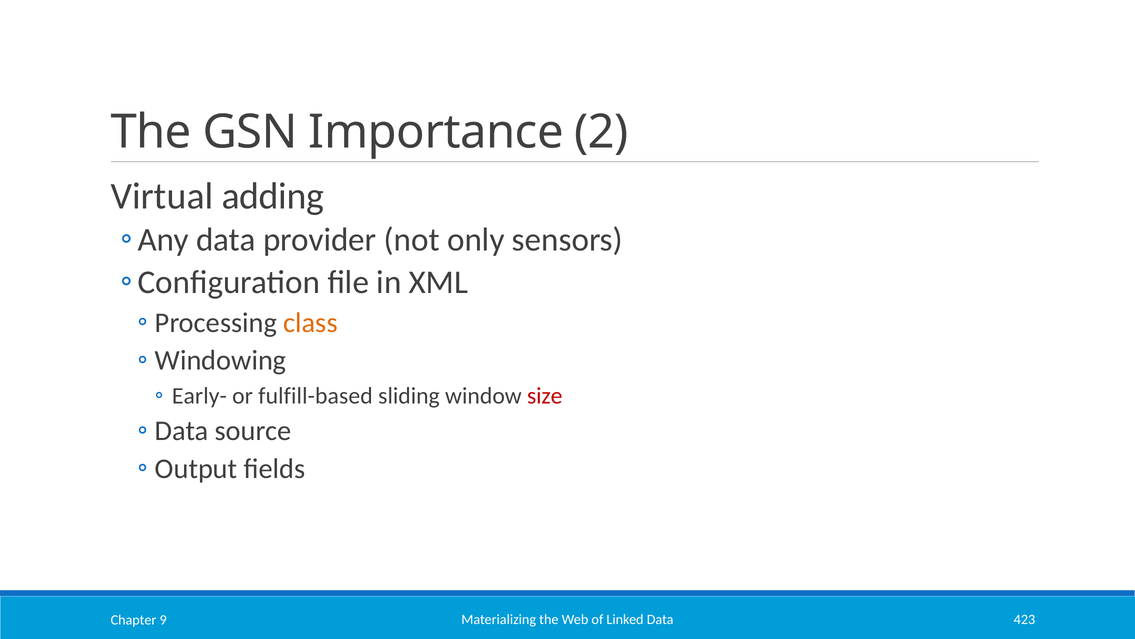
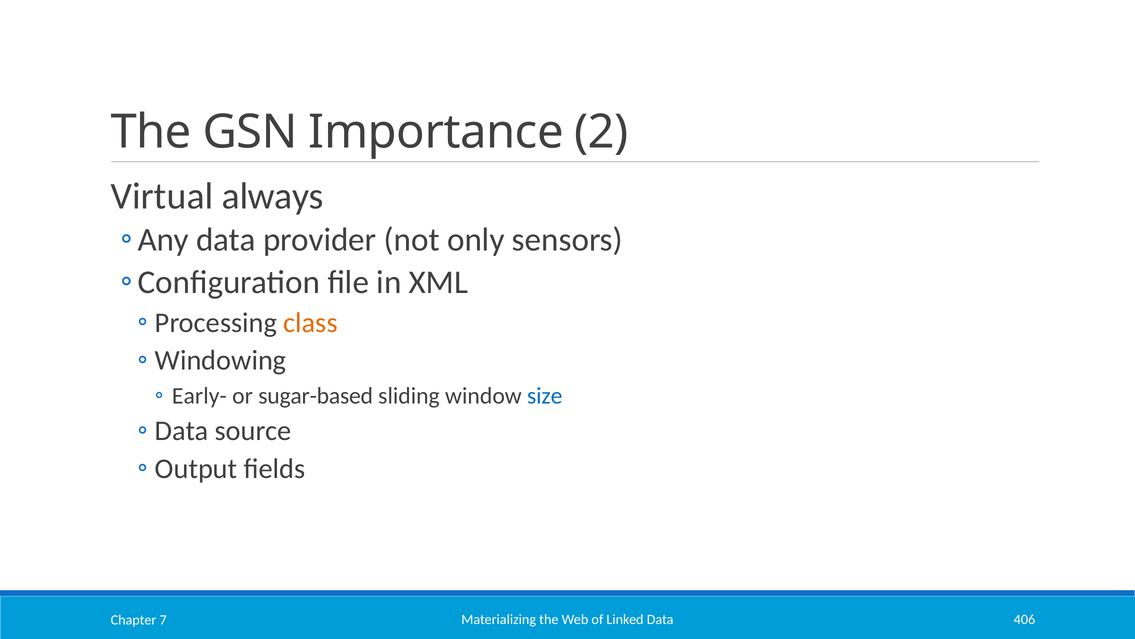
adding: adding -> always
fulfill-based: fulfill-based -> sugar-based
size colour: red -> blue
423: 423 -> 406
9: 9 -> 7
